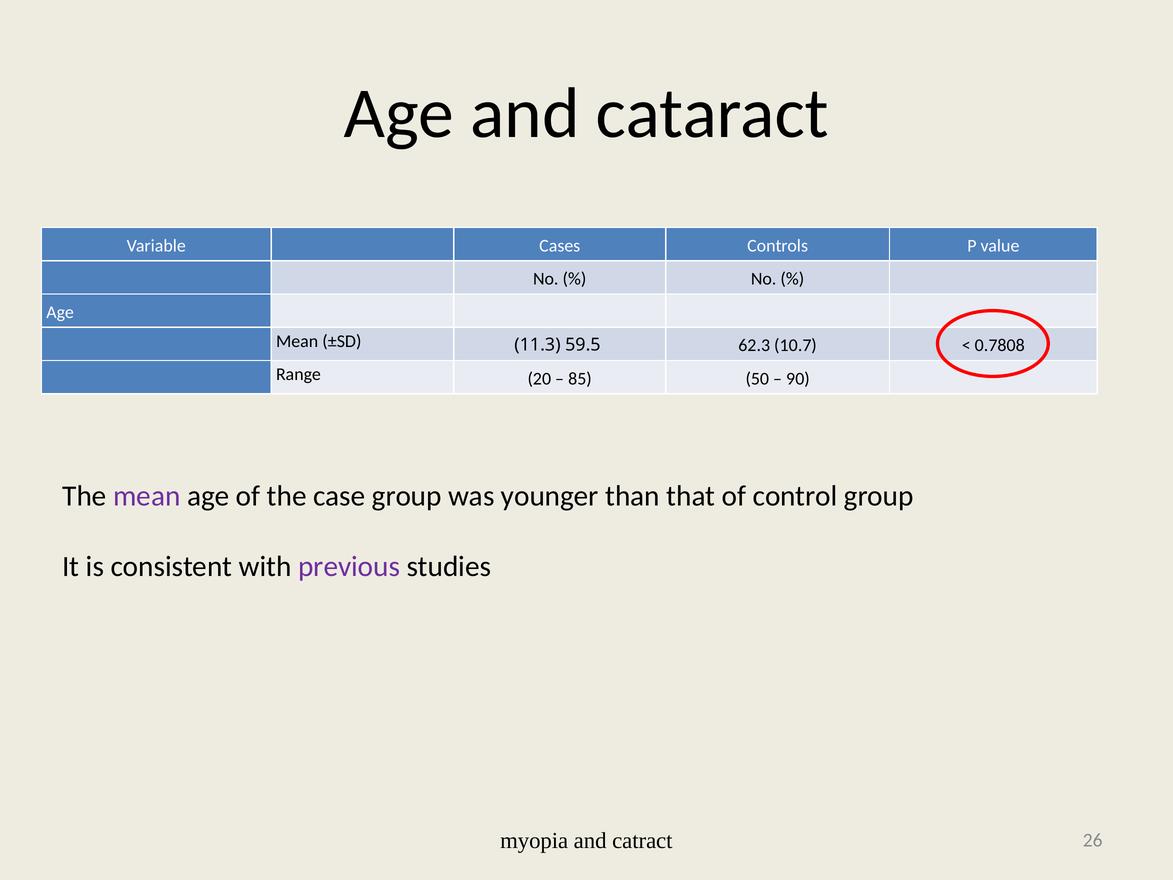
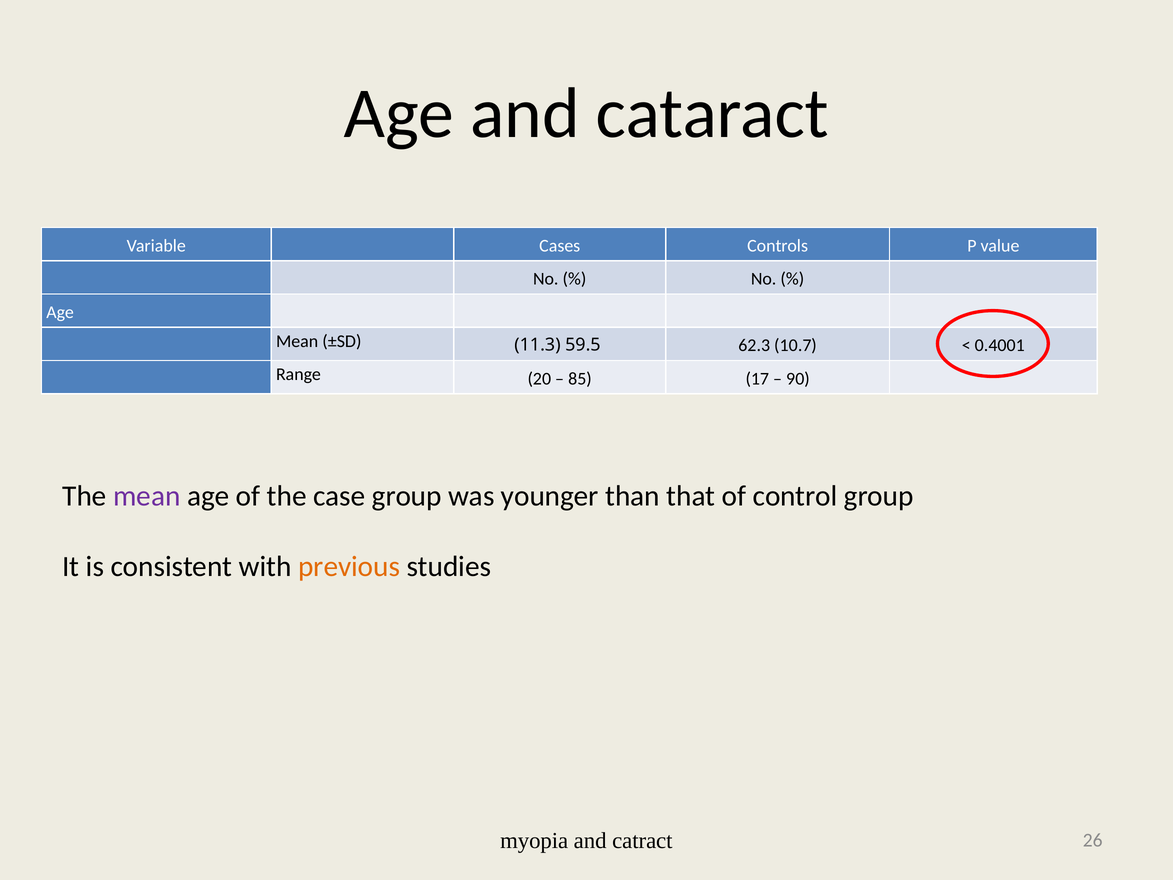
0.7808: 0.7808 -> 0.4001
50: 50 -> 17
previous colour: purple -> orange
